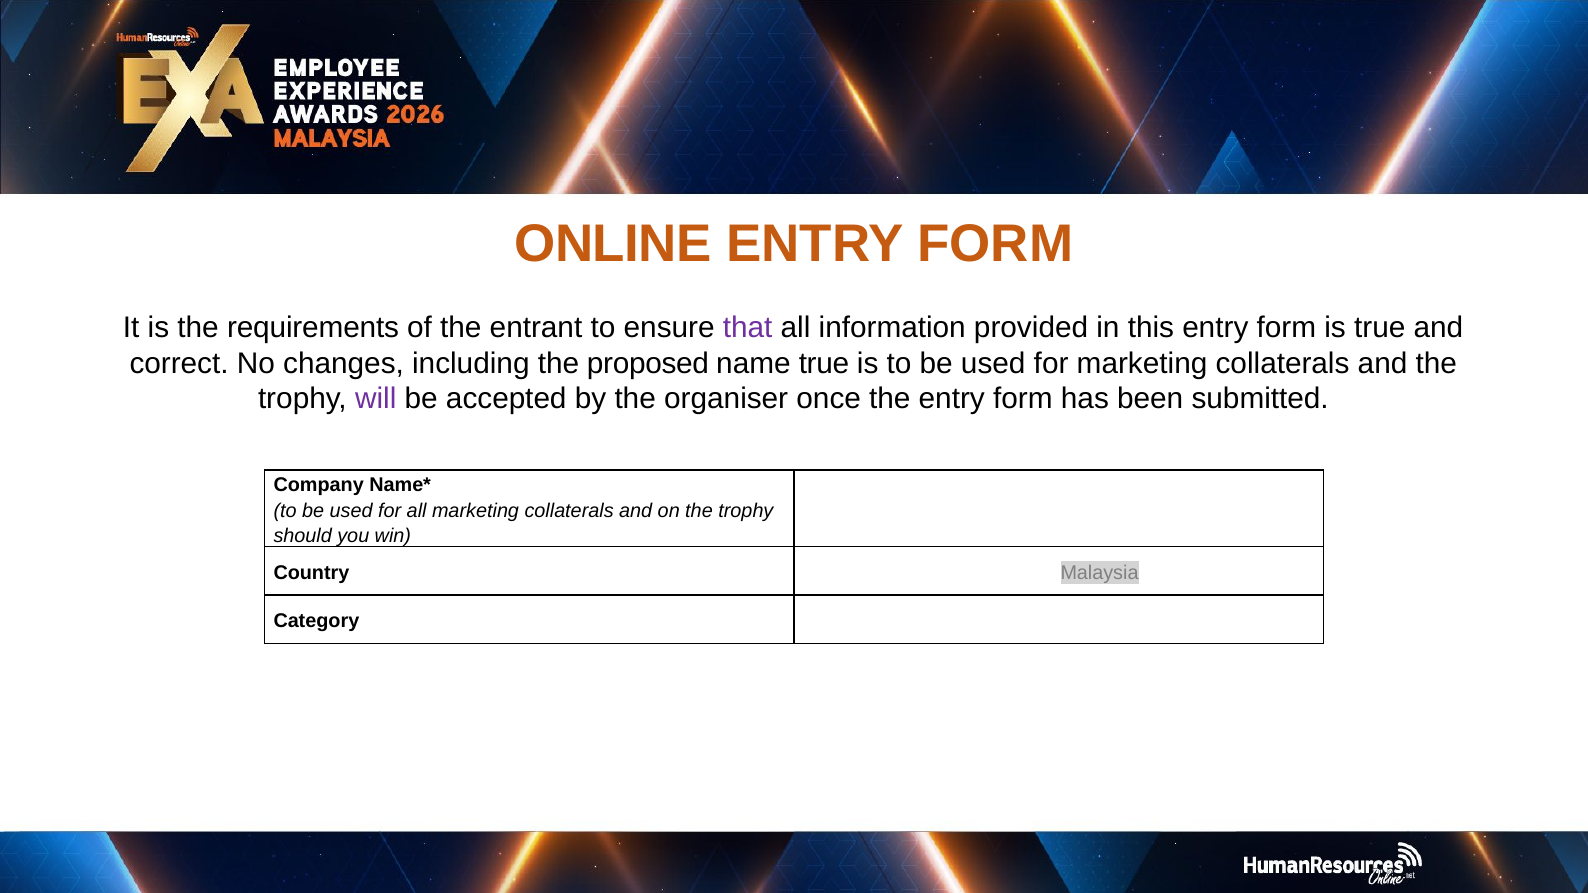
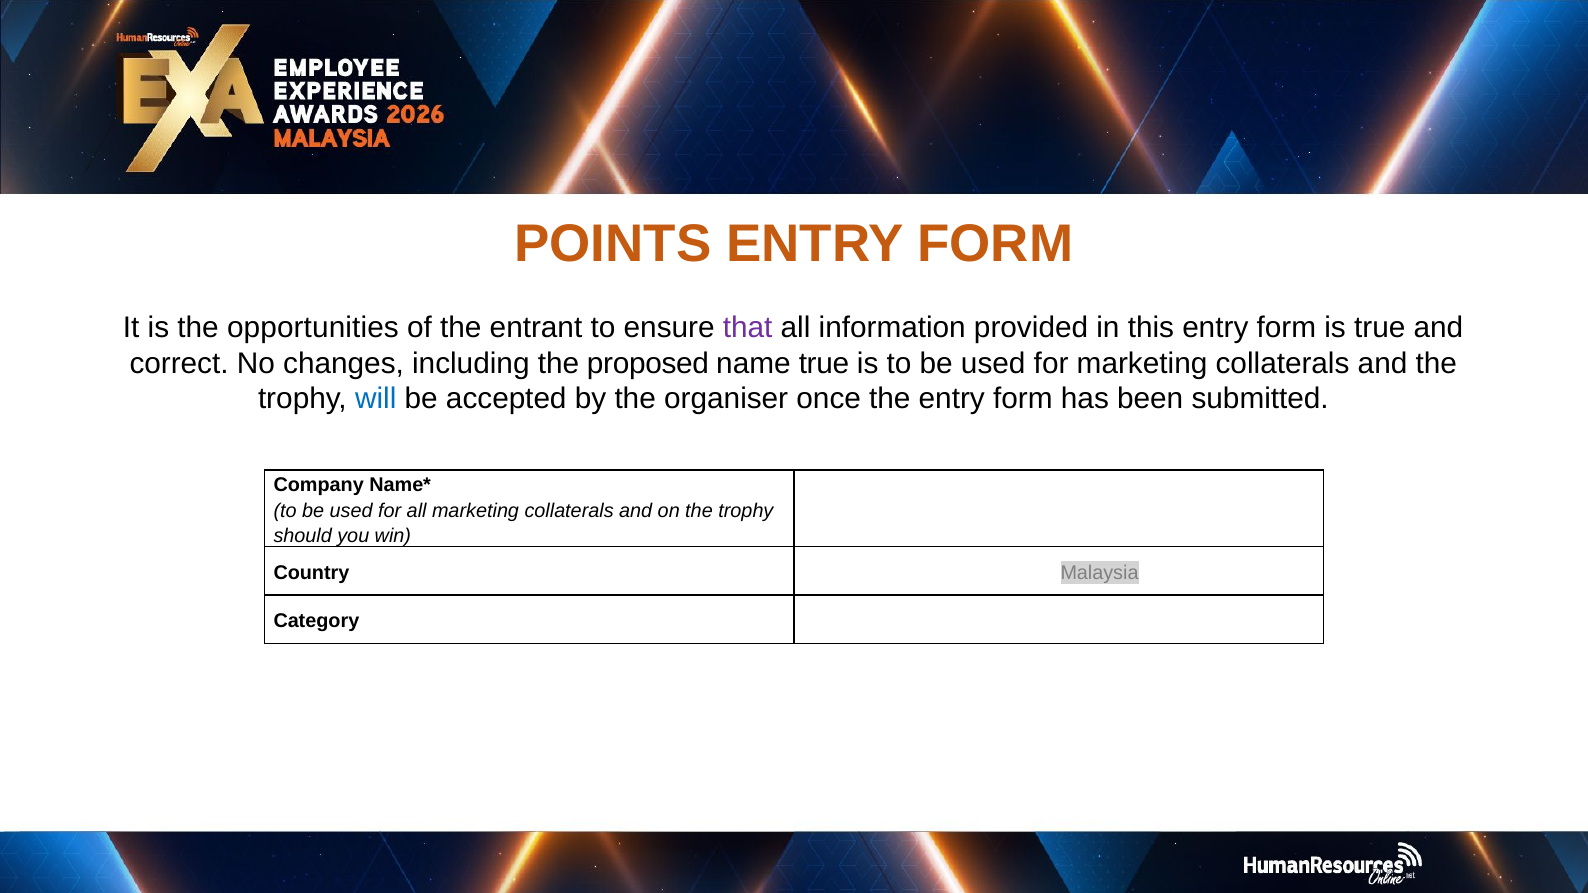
ONLINE: ONLINE -> POINTS
requirements: requirements -> opportunities
will colour: purple -> blue
